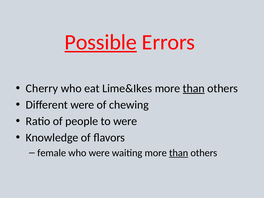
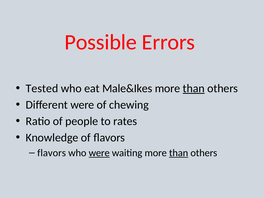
Possible underline: present -> none
Cherry: Cherry -> Tested
Lime&Ikes: Lime&Ikes -> Male&Ikes
to were: were -> rates
female at (52, 153): female -> flavors
were at (99, 153) underline: none -> present
